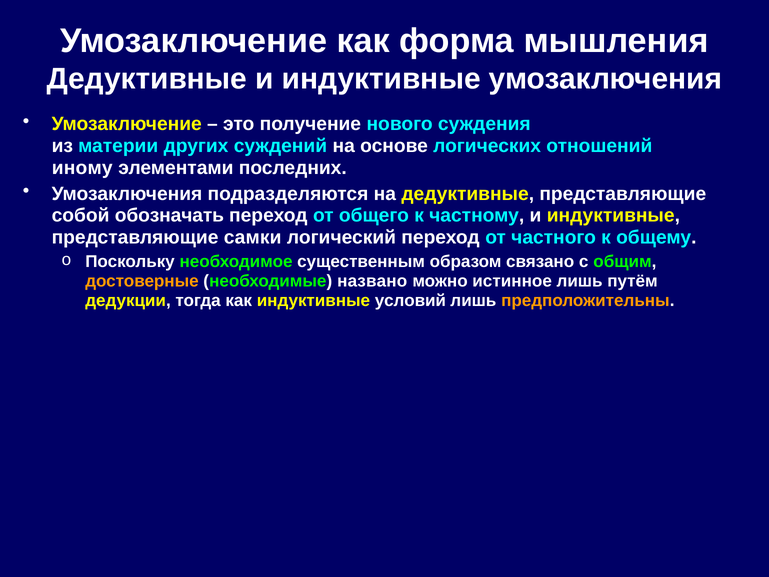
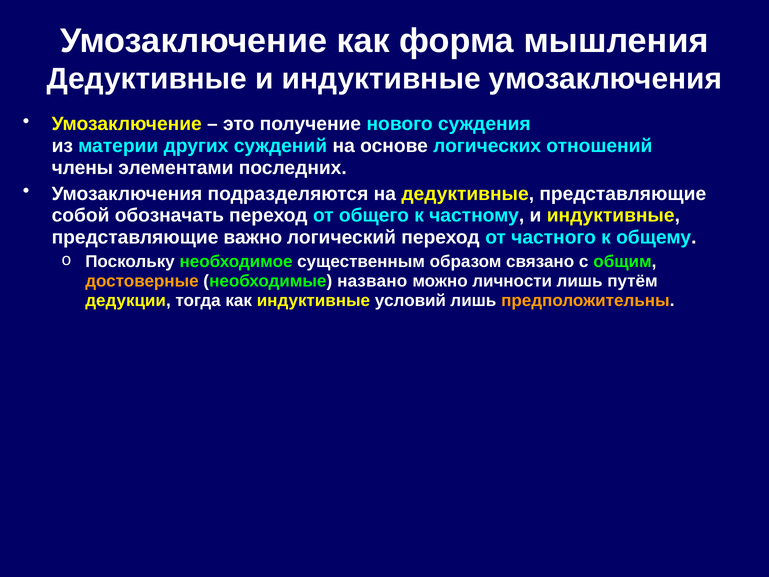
иному: иному -> члены
самки: самки -> важно
истинное: истинное -> личности
